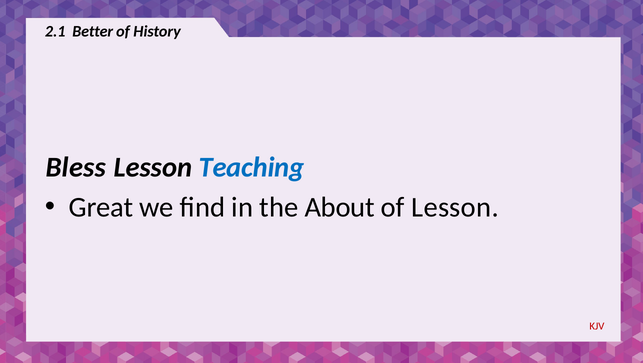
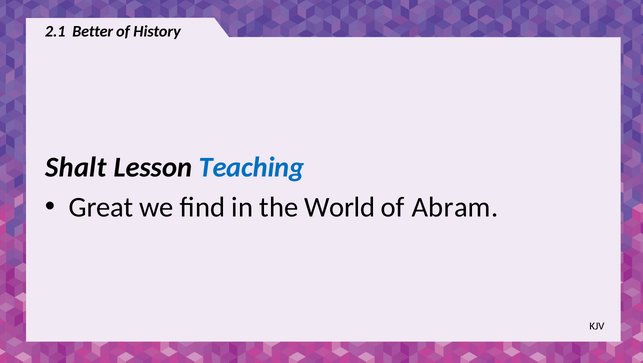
Bless: Bless -> Shalt
About: About -> World
of Lesson: Lesson -> Abram
KJV colour: red -> black
